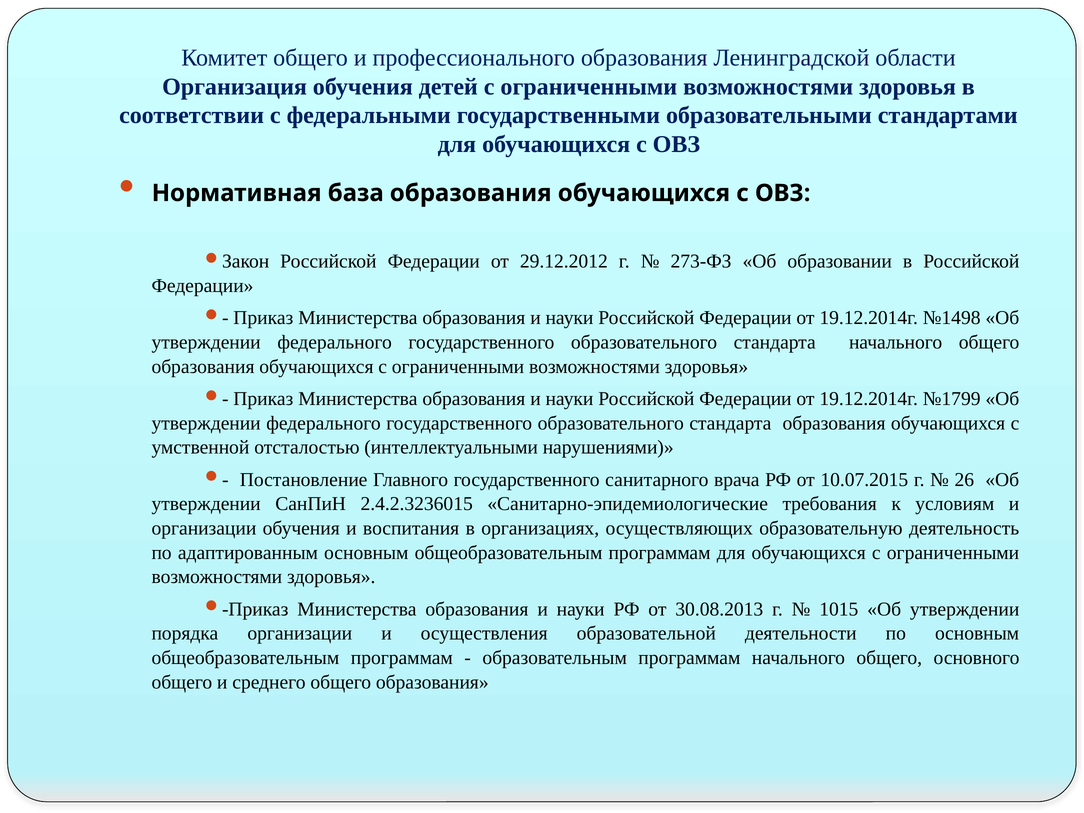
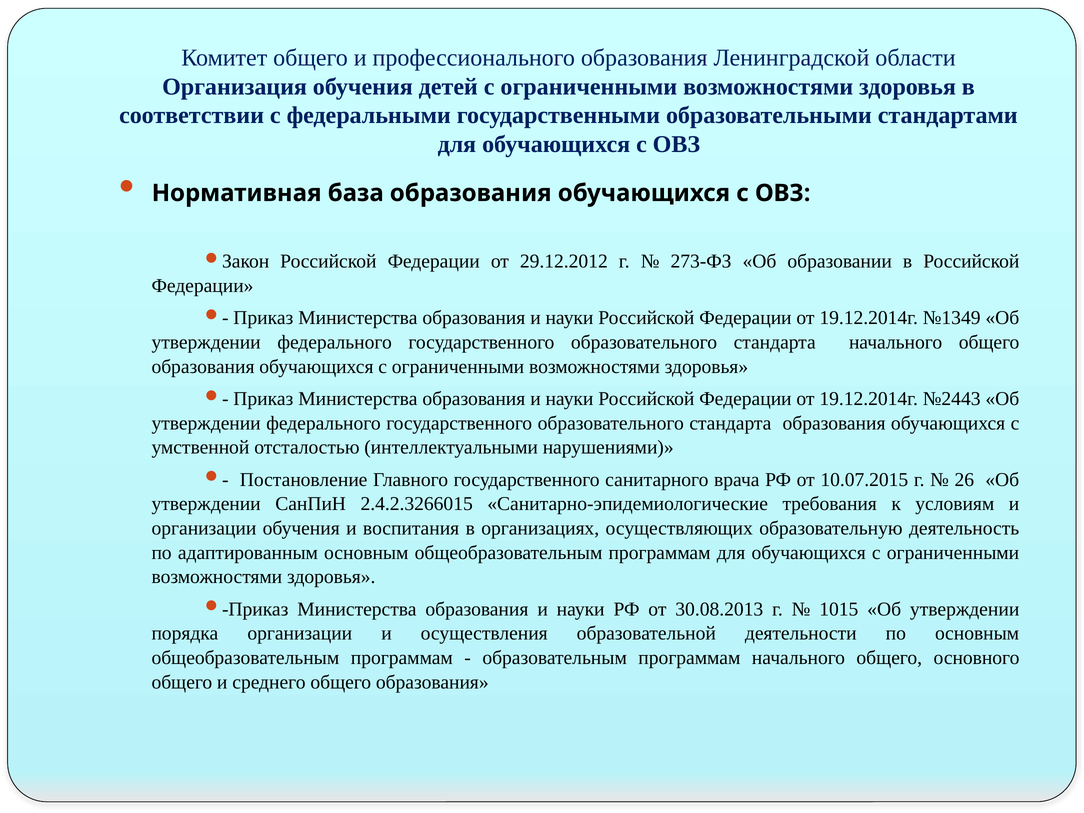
№1498: №1498 -> №1349
№1799: №1799 -> №2443
2.4.2.3236015: 2.4.2.3236015 -> 2.4.2.3266015
